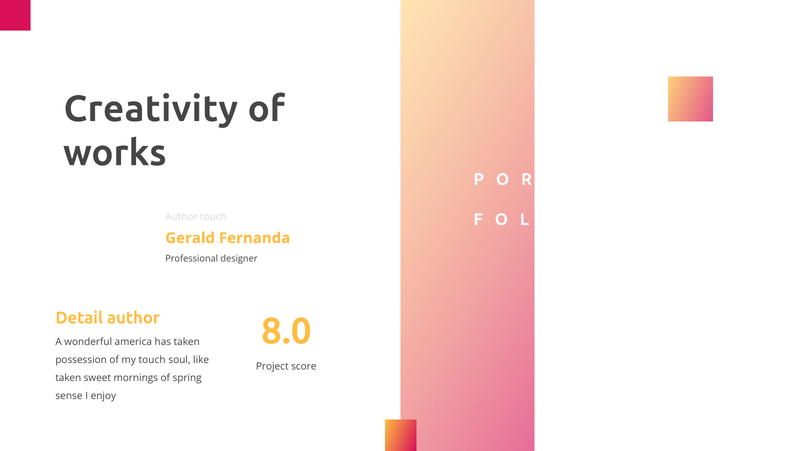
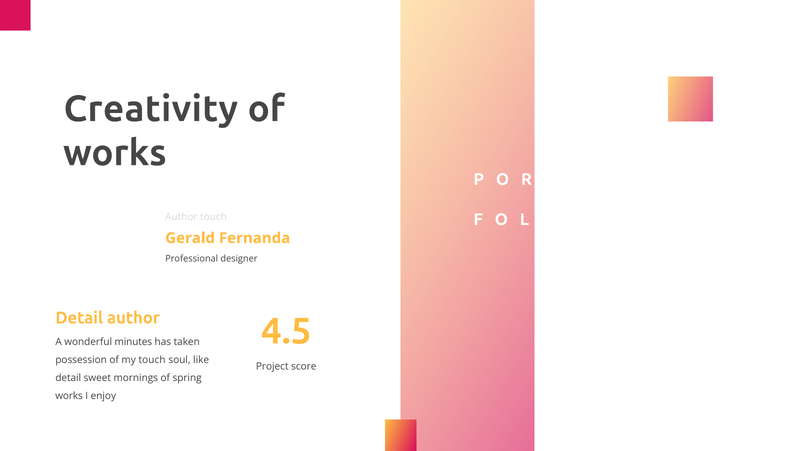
8.0: 8.0 -> 4.5
america: america -> minutes
taken at (68, 378): taken -> detail
sense at (69, 396): sense -> works
